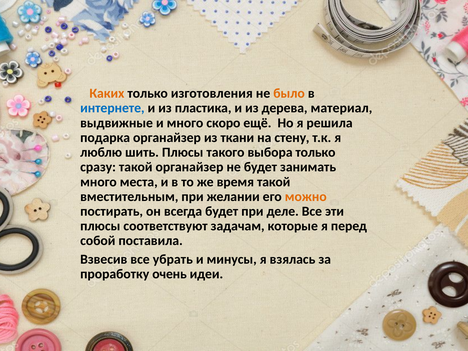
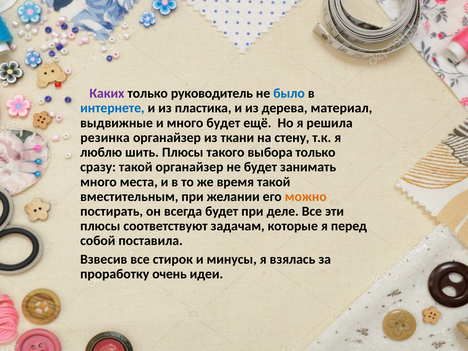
Каких colour: orange -> purple
изготовления: изготовления -> руководитель
было colour: orange -> blue
много скоро: скоро -> будет
подарка: подарка -> резинка
убрать: убрать -> стирок
